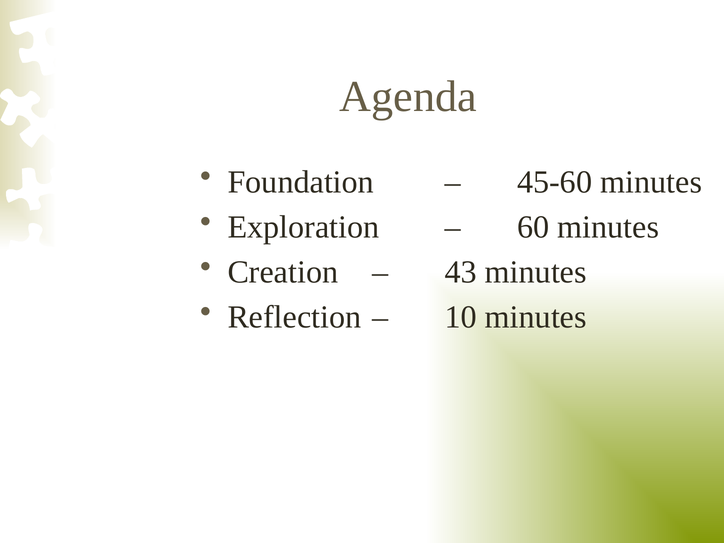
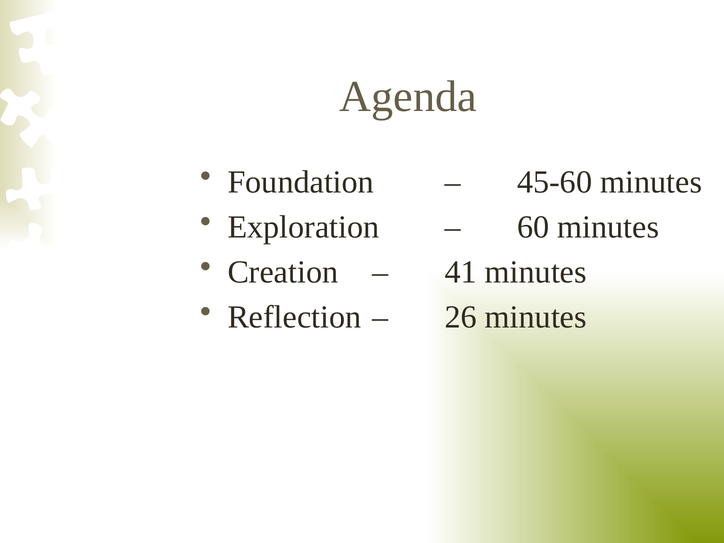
43: 43 -> 41
10: 10 -> 26
